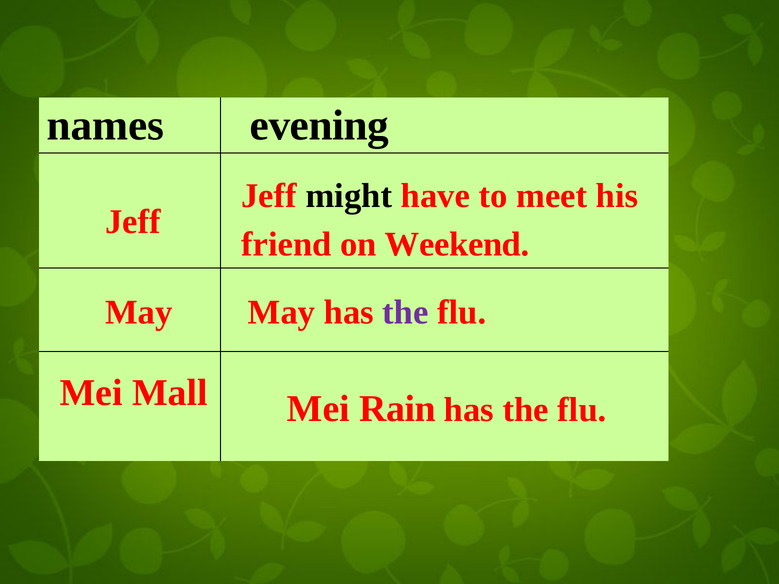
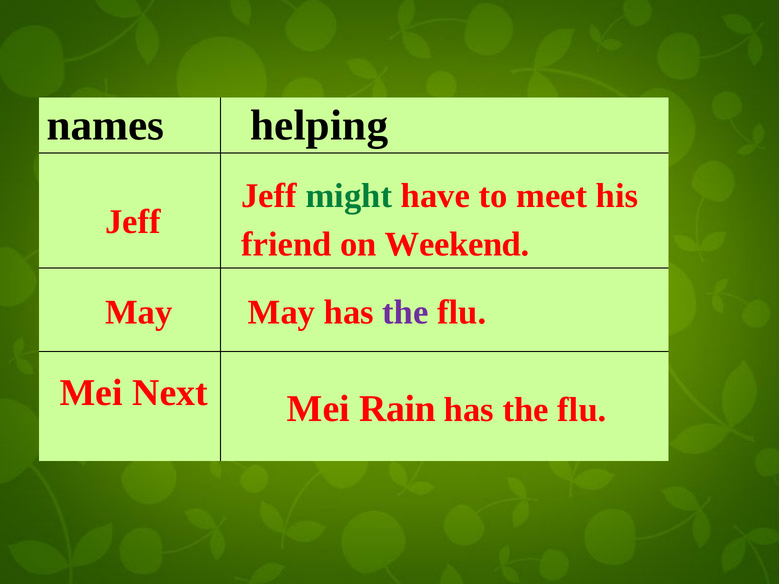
evening: evening -> helping
might colour: black -> green
Mall: Mall -> Next
